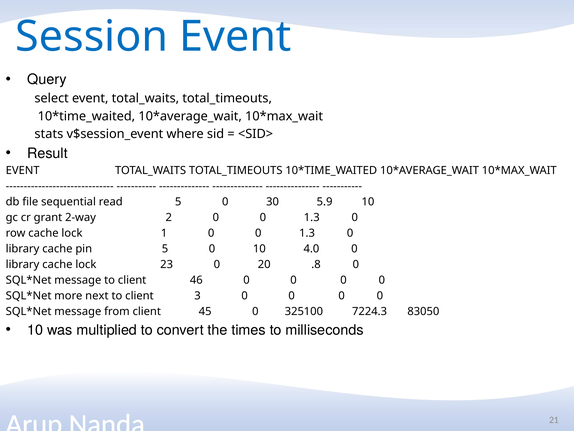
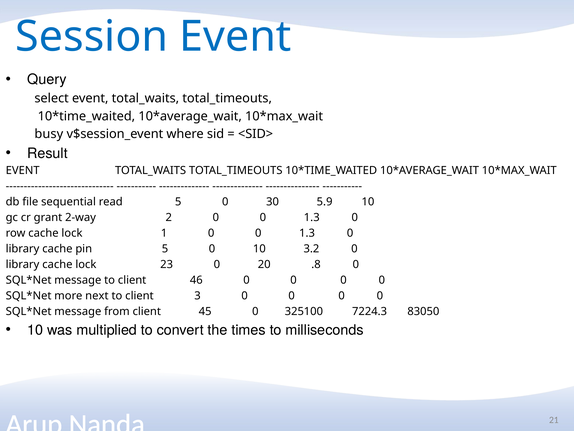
stats: stats -> busy
4.0: 4.0 -> 3.2
